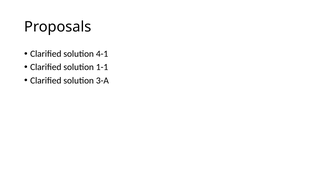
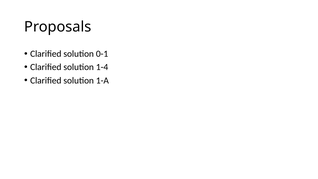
4-1: 4-1 -> 0-1
1-1: 1-1 -> 1-4
3-A: 3-A -> 1-A
